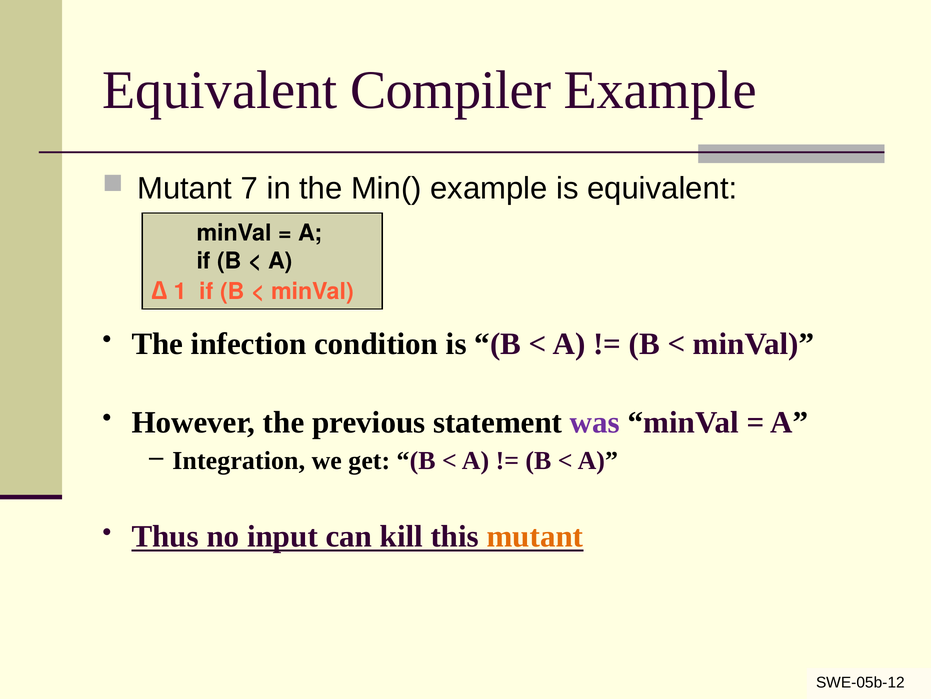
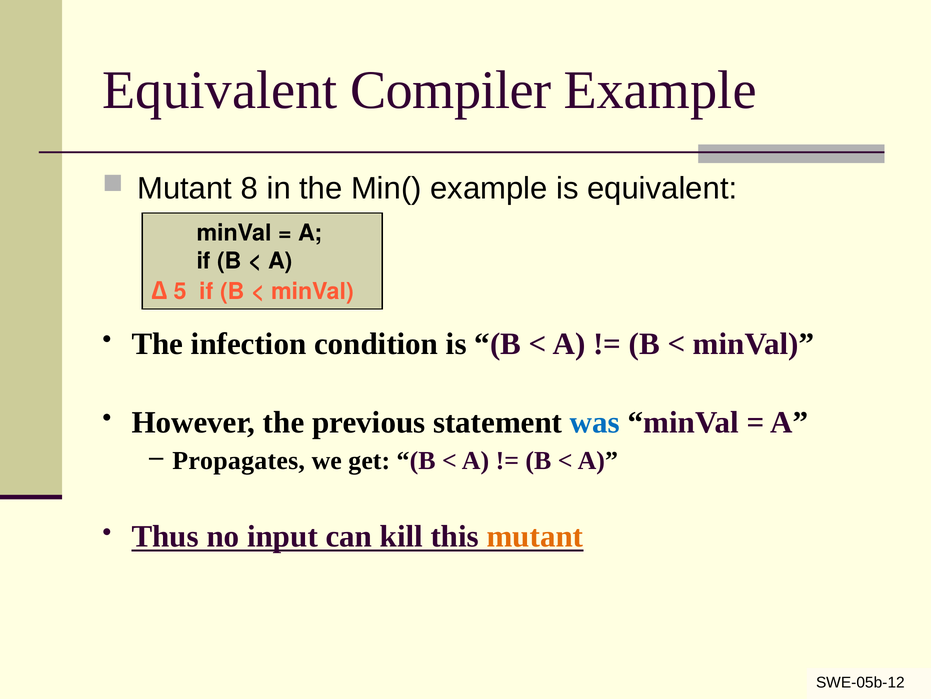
7: 7 -> 8
1: 1 -> 5
was colour: purple -> blue
Integration: Integration -> Propagates
